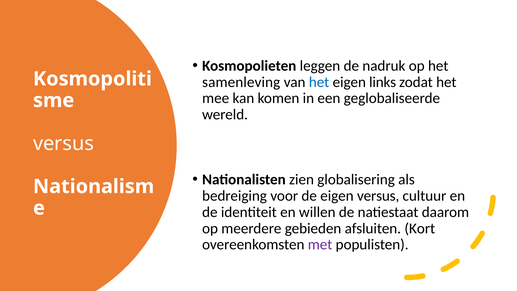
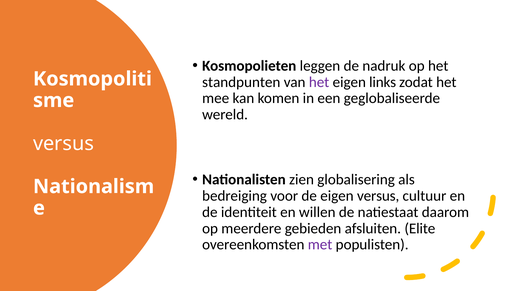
samenleving: samenleving -> standpunten
het at (319, 82) colour: blue -> purple
Kort: Kort -> Elite
